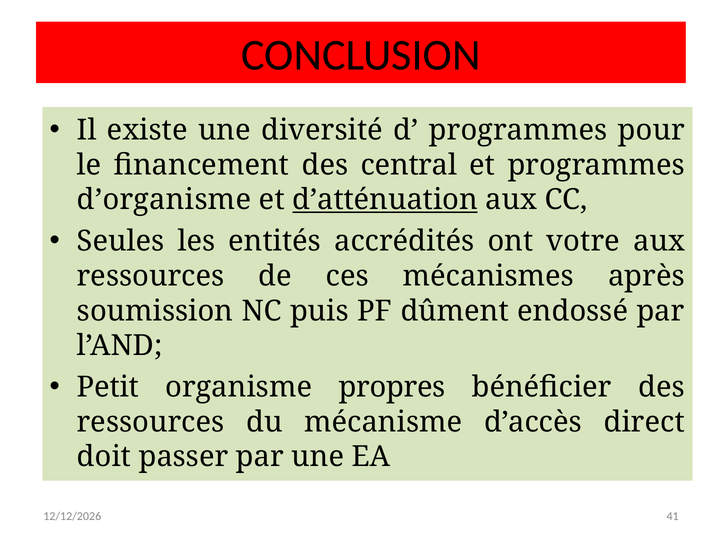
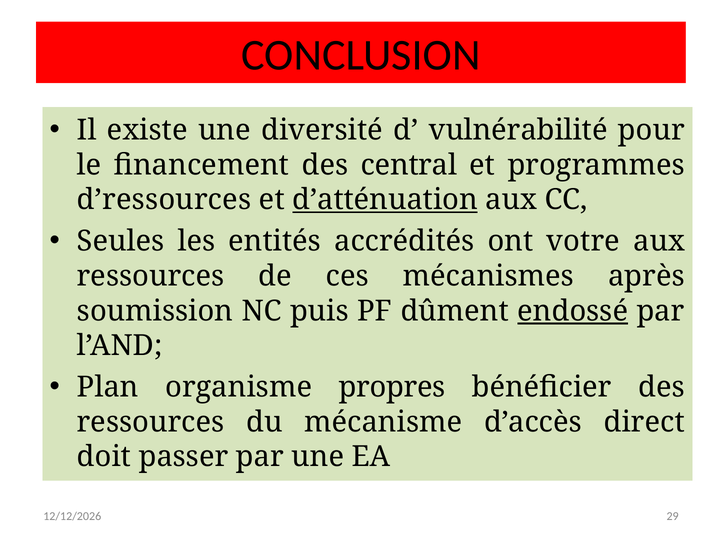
d programmes: programmes -> vulnérabilité
d’organisme: d’organisme -> d’ressources
endossé underline: none -> present
Petit: Petit -> Plan
41: 41 -> 29
